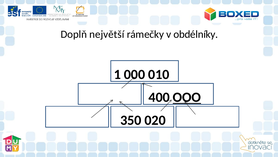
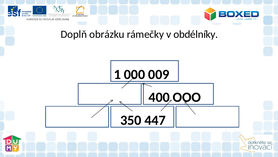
největší: největší -> obrázku
010: 010 -> 009
OOO underline: present -> none
020: 020 -> 447
